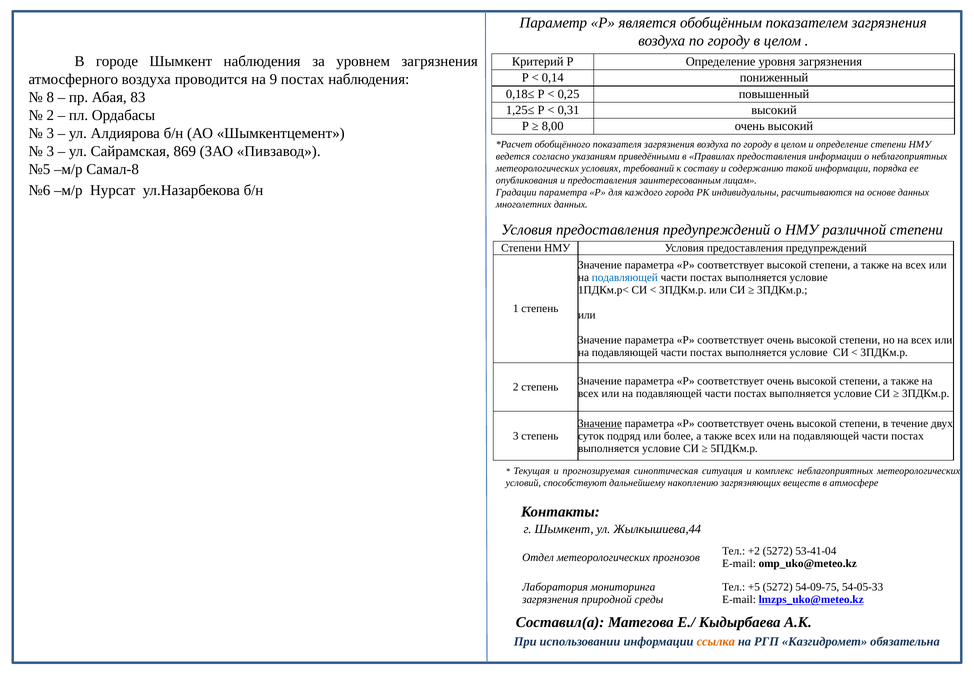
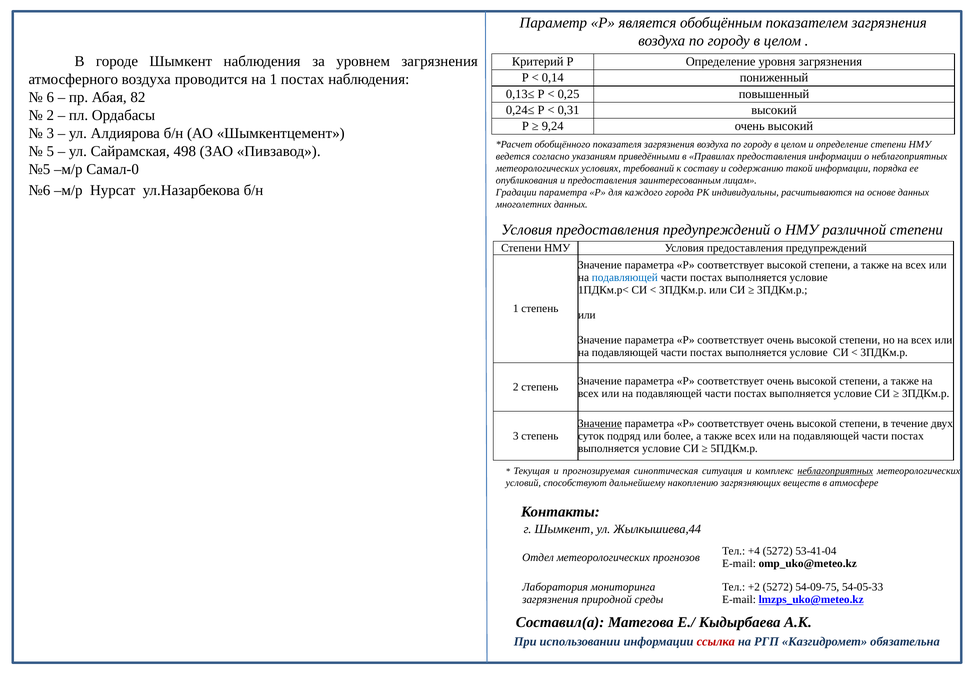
на 9: 9 -> 1
0,18≤: 0,18≤ -> 0,13≤
8: 8 -> 6
83: 83 -> 82
1,25≤: 1,25≤ -> 0,24≤
8,00: 8,00 -> 9,24
3 at (50, 151): 3 -> 5
869: 869 -> 498
Самал-8: Самал-8 -> Самал-0
неблагоприятных at (835, 471) underline: none -> present
+2: +2 -> +4
+5: +5 -> +2
ссылка colour: orange -> red
